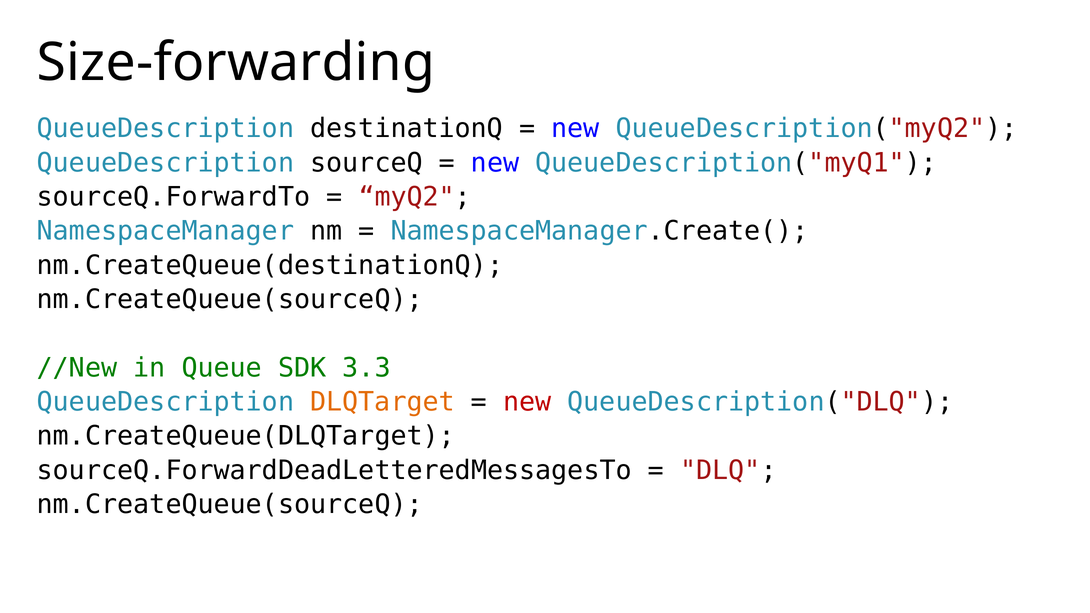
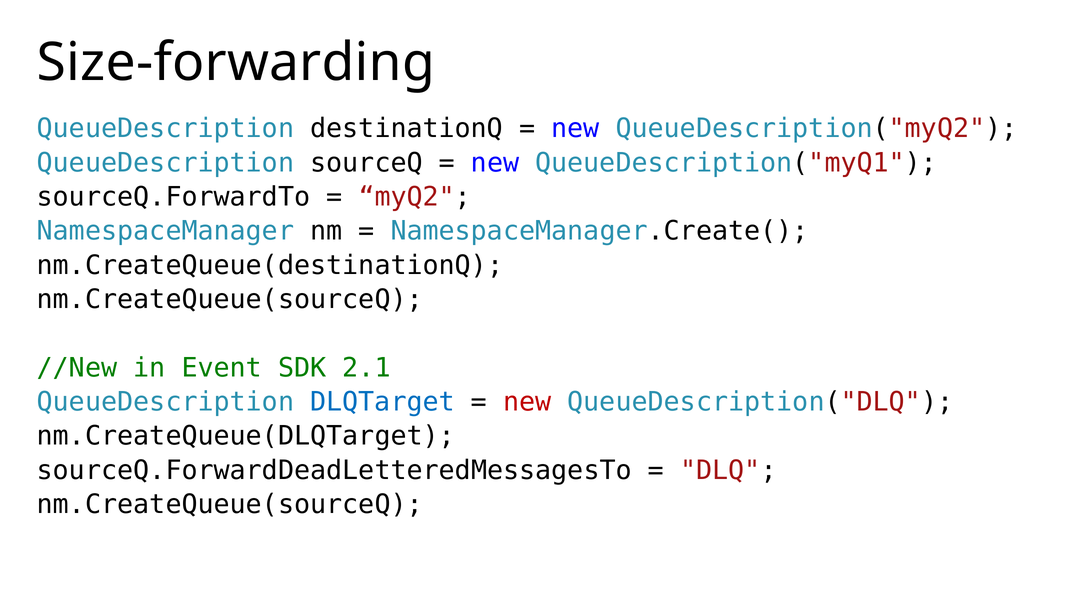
Queue: Queue -> Event
3.3: 3.3 -> 2.1
DLQTarget colour: orange -> blue
